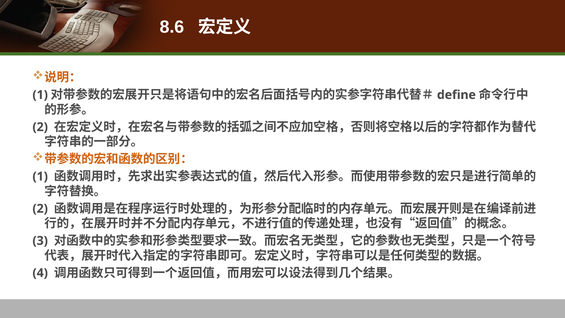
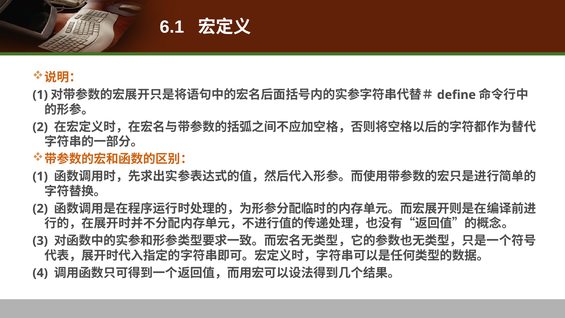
8.6: 8.6 -> 6.1
